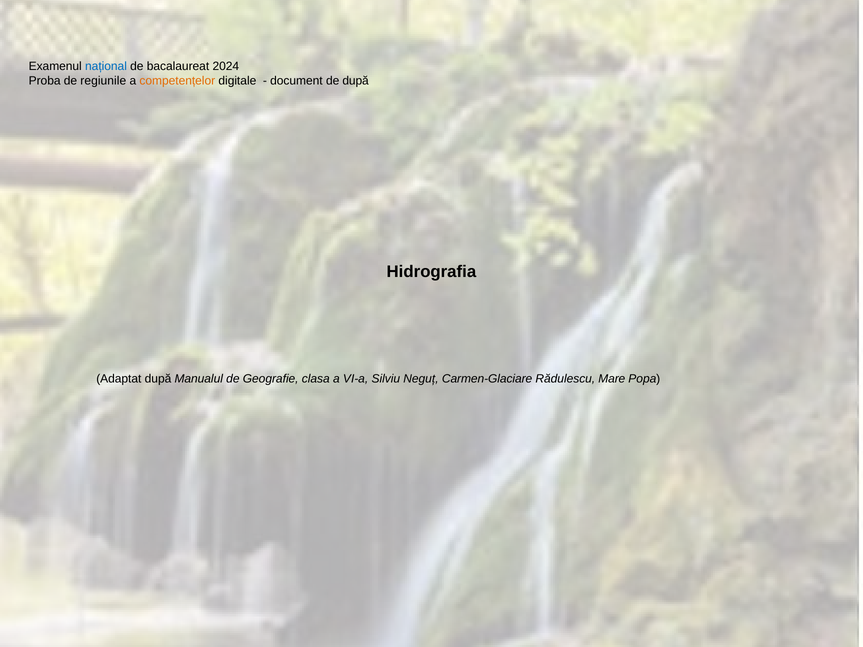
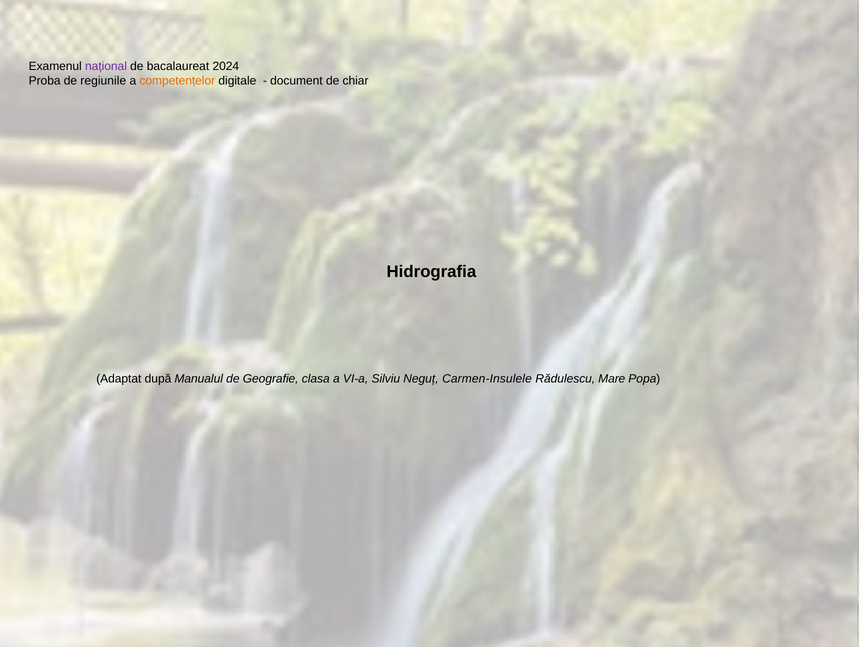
național colour: blue -> purple
de după: după -> chiar
Carmen-Glaciare: Carmen-Glaciare -> Carmen-Insulele
